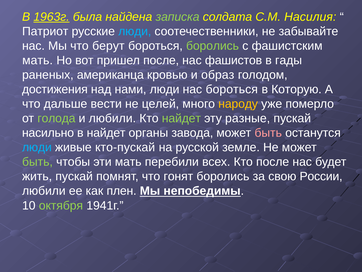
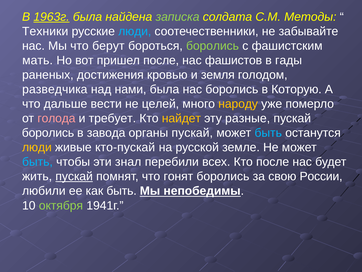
Насилия: Насилия -> Методы
Патриот: Патриот -> Техники
американца: американца -> достижения
образ: образ -> земля
достижения: достижения -> разведчика
нами люди: люди -> была
нас бороться: бороться -> боролись
голода colour: light green -> pink
и любили: любили -> требует
найдет at (181, 118) colour: light green -> yellow
насильно at (48, 133): насильно -> боролись
в найдет: найдет -> завода
органы завода: завода -> пускай
быть at (268, 133) colour: pink -> light blue
люди at (37, 147) colour: light blue -> yellow
быть at (37, 162) colour: light green -> light blue
эти мать: мать -> знал
пускай at (74, 176) underline: none -> present
как плен: плен -> быть
